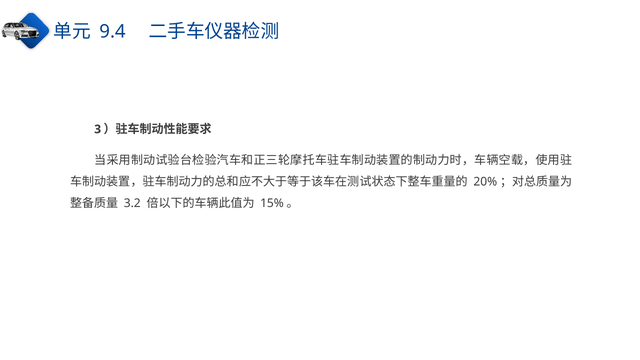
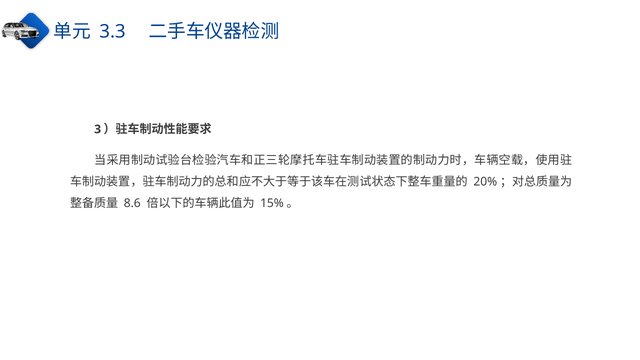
9.4: 9.4 -> 3.3
3.2: 3.2 -> 8.6
